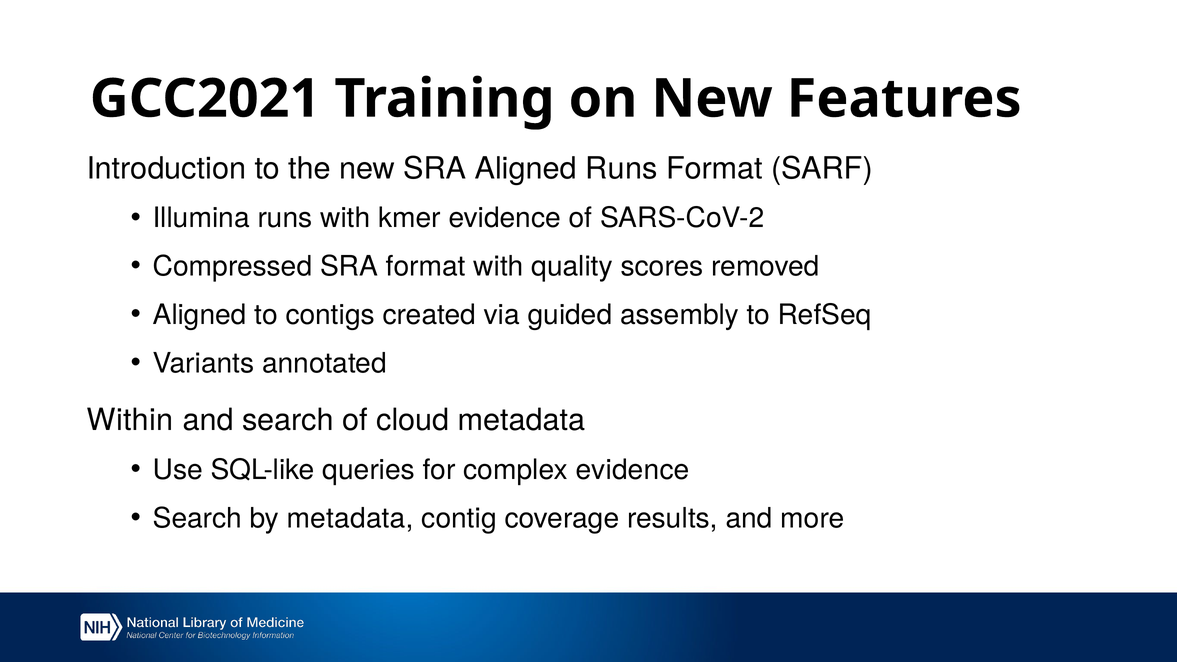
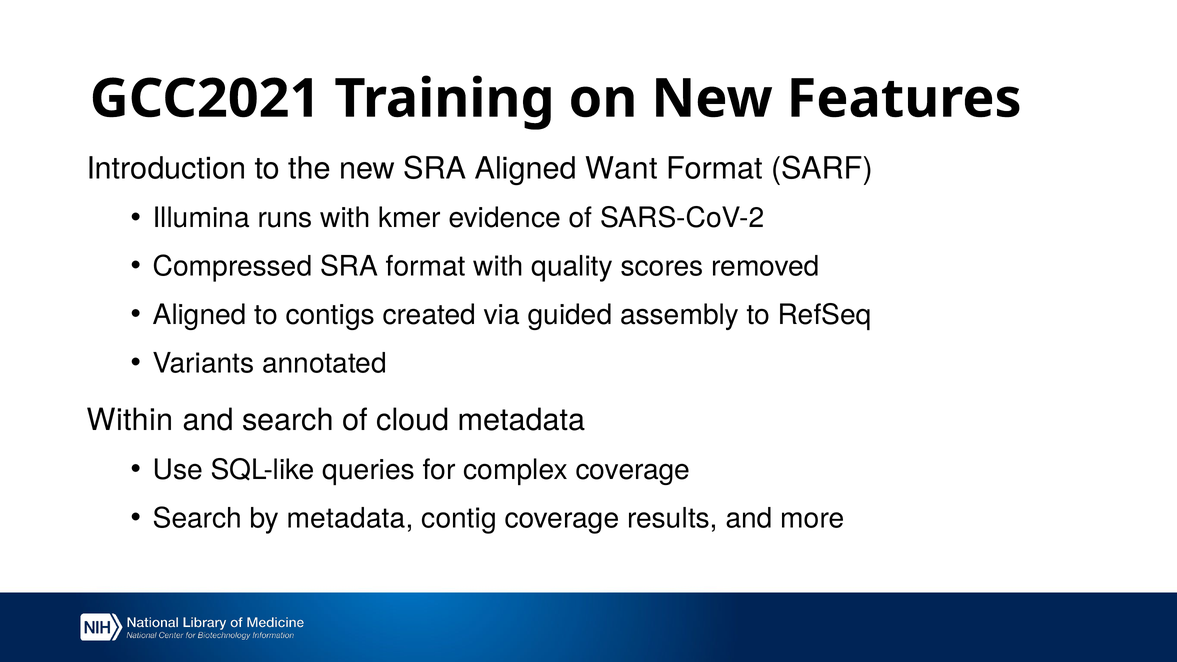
Aligned Runs: Runs -> Want
complex evidence: evidence -> coverage
